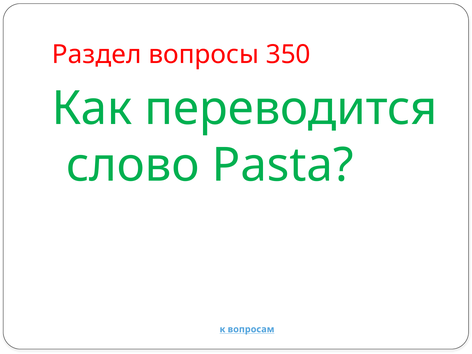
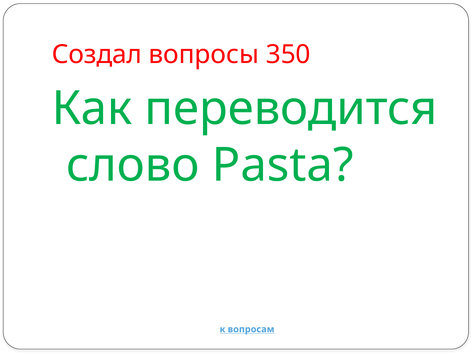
Раздел: Раздел -> Создал
